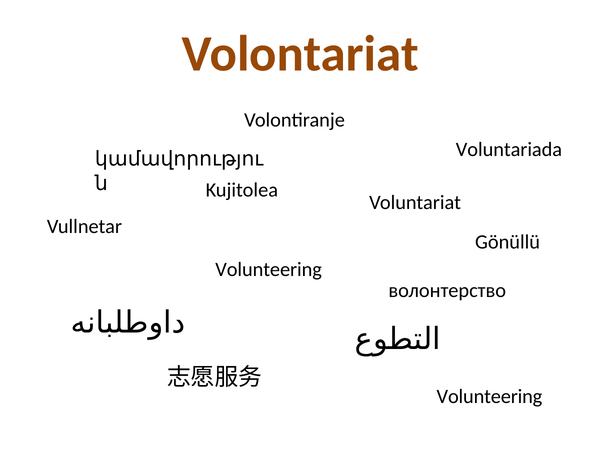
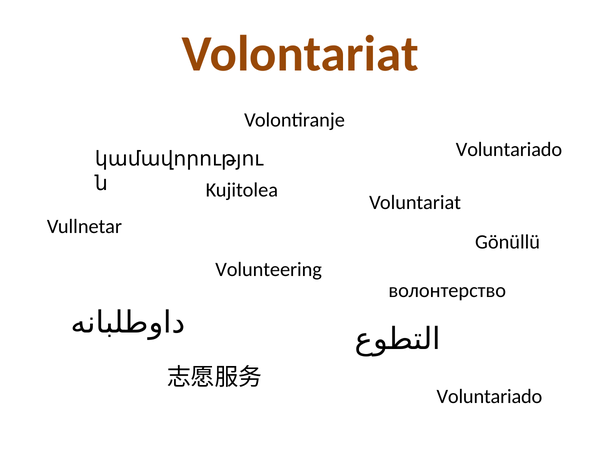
Voluntariada at (509, 150): Voluntariada -> Voluntariado
Volunteering at (489, 397): Volunteering -> Voluntariado
